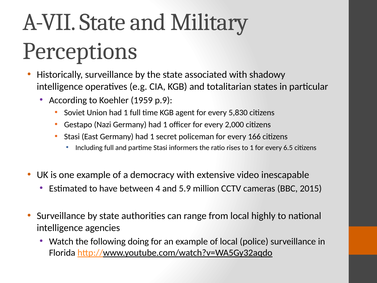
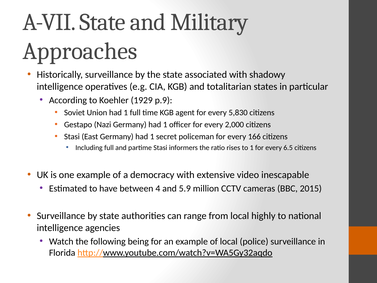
Perceptions: Perceptions -> Approaches
1959: 1959 -> 1929
doing: doing -> being
